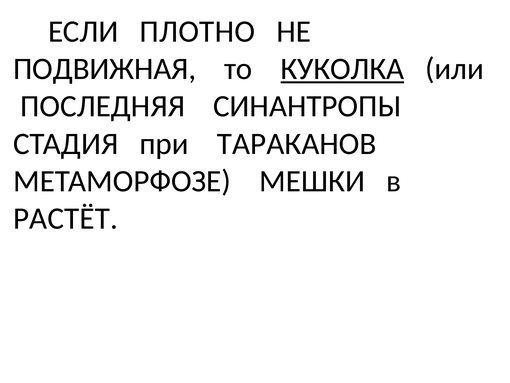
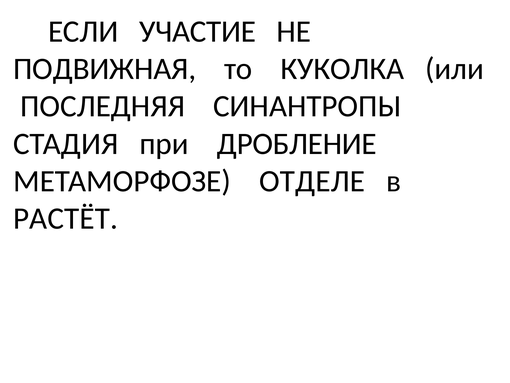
ПЛОТНО: ПЛОТНО -> УЧАСТИЕ
КУКОЛКА underline: present -> none
ТАРАКАНОВ: ТАРАКАНОВ -> ДРОБЛЕНИЕ
МЕШКИ: МЕШКИ -> ОТДЕЛЕ
